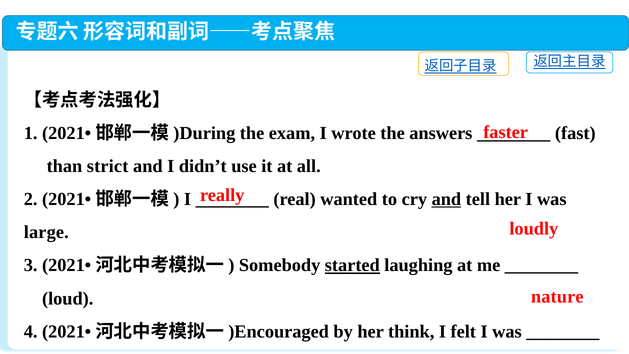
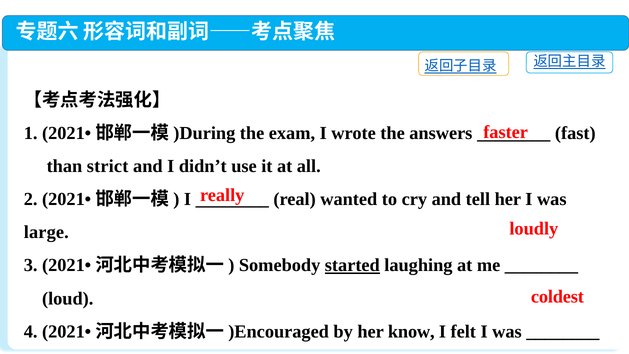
and at (446, 199) underline: present -> none
nature: nature -> coldest
think: think -> know
